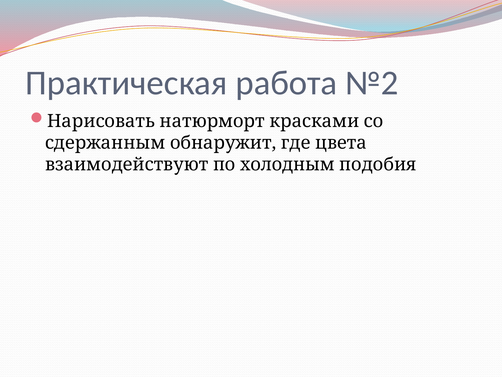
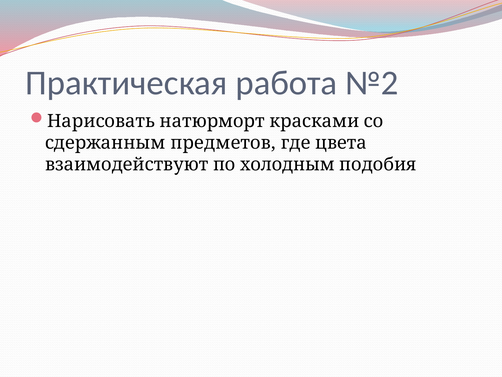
обнаружит: обнаружит -> предметов
